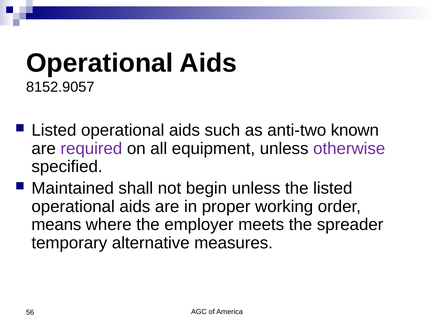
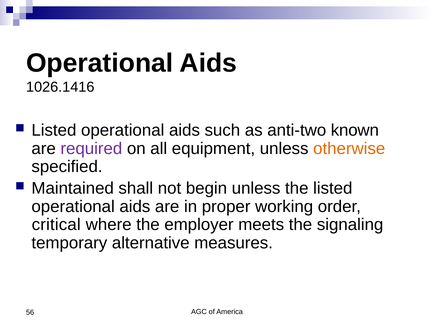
8152.9057: 8152.9057 -> 1026.1416
otherwise colour: purple -> orange
means: means -> critical
spreader: spreader -> signaling
